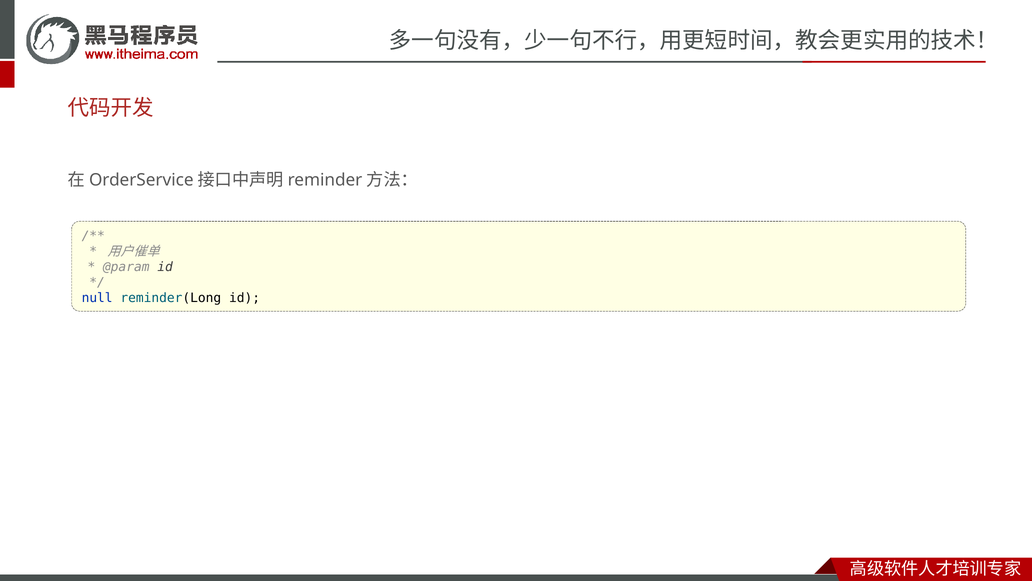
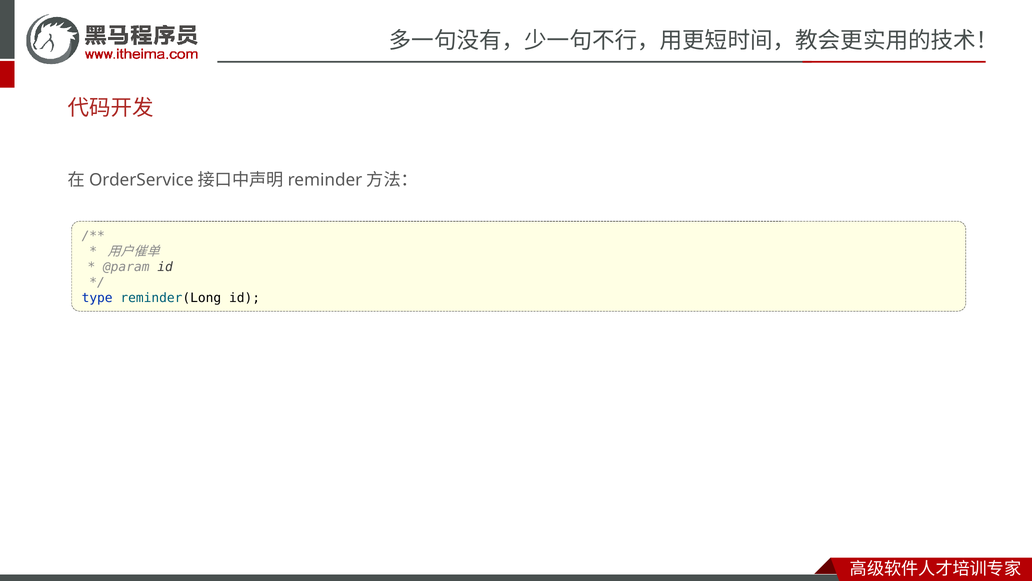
null: null -> type
